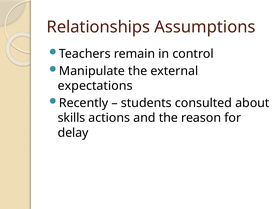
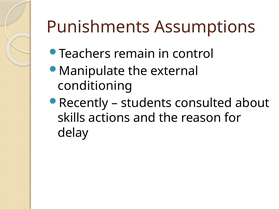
Relationships: Relationships -> Punishments
expectations: expectations -> conditioning
